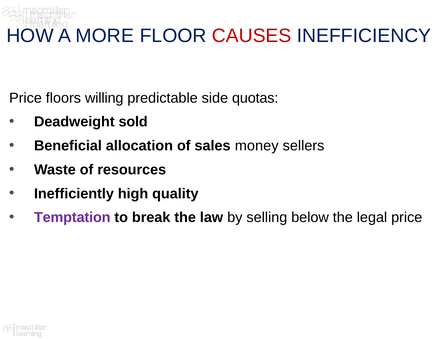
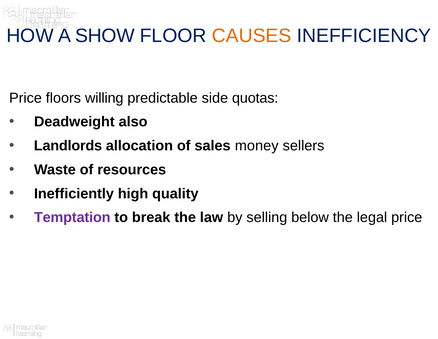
MORE: MORE -> SHOW
CAUSES colour: red -> orange
sold: sold -> also
Beneficial: Beneficial -> Landlords
